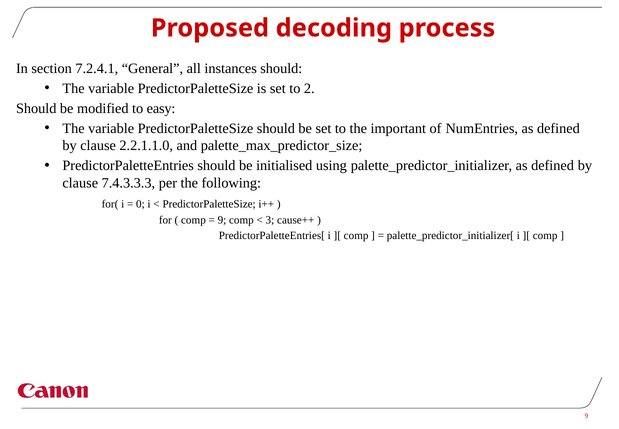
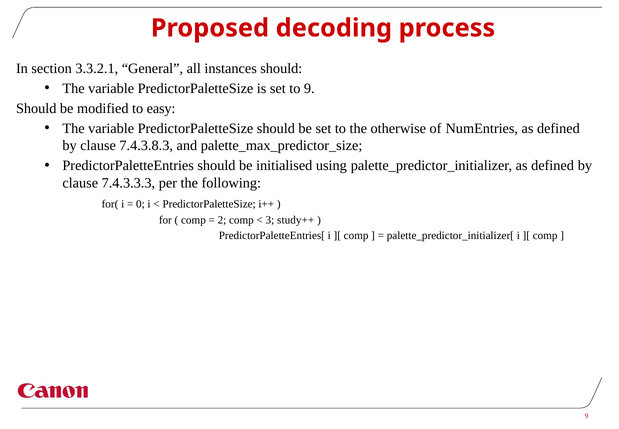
7.2.4.1: 7.2.4.1 -> 3.3.2.1
to 2: 2 -> 9
important: important -> otherwise
2.2.1.1.0: 2.2.1.1.0 -> 7.4.3.8.3
9 at (222, 220): 9 -> 2
cause++: cause++ -> study++
